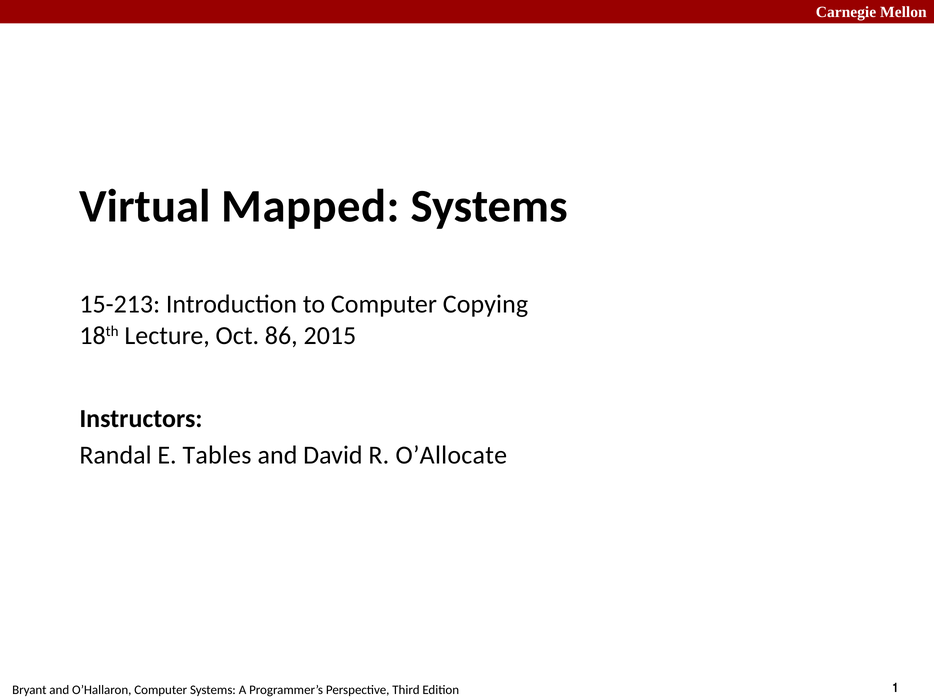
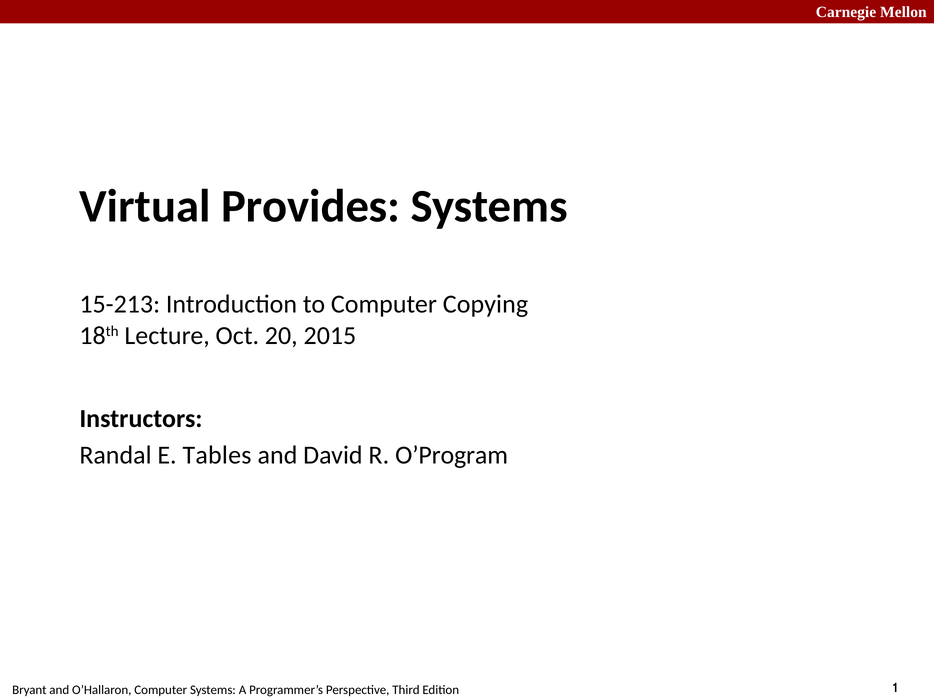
Mapped: Mapped -> Provides
86: 86 -> 20
O’Allocate: O’Allocate -> O’Program
